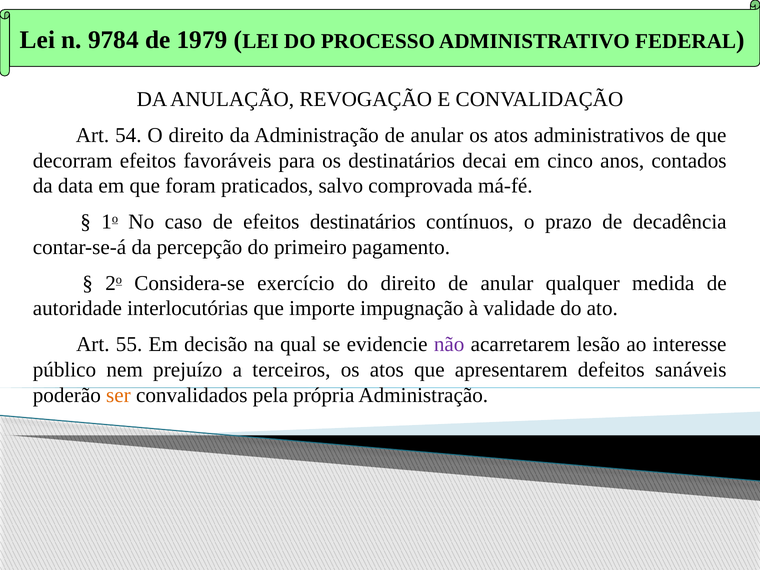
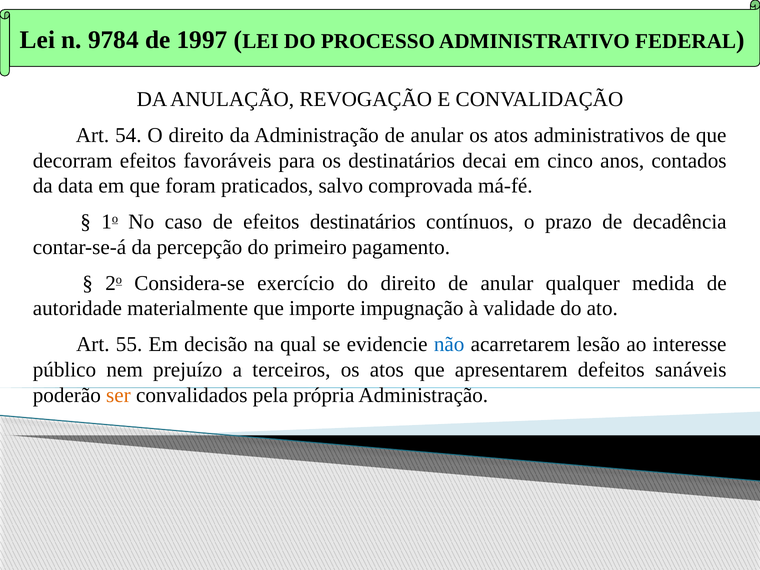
1979: 1979 -> 1997
interlocutórias: interlocutórias -> materialmente
não colour: purple -> blue
